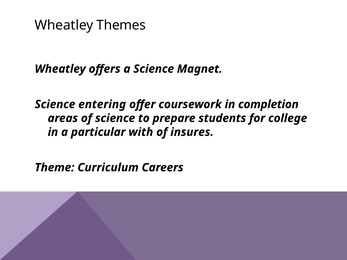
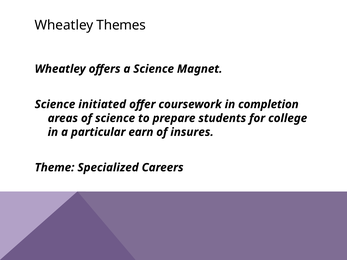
entering: entering -> initiated
with: with -> earn
Curriculum: Curriculum -> Specialized
